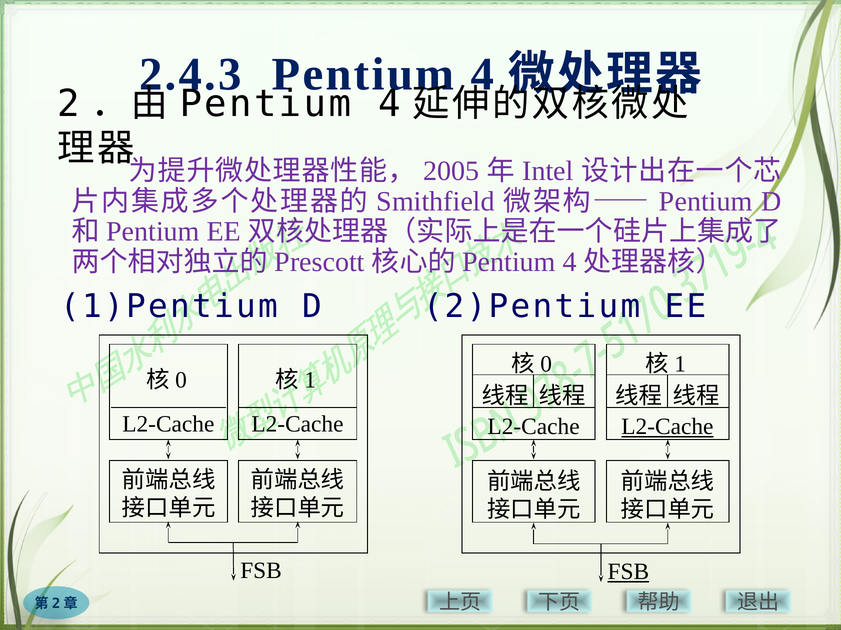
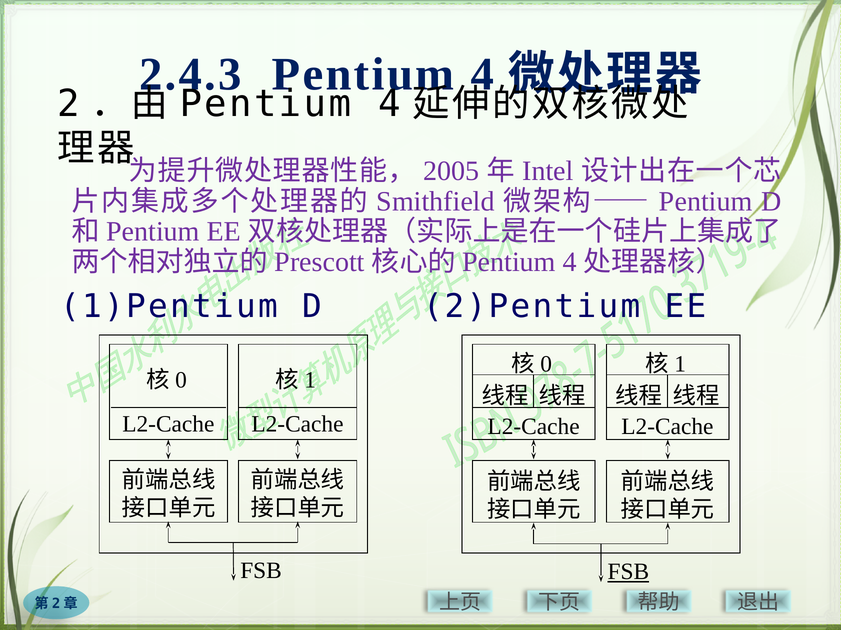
L2-Cache at (667, 427) underline: present -> none
